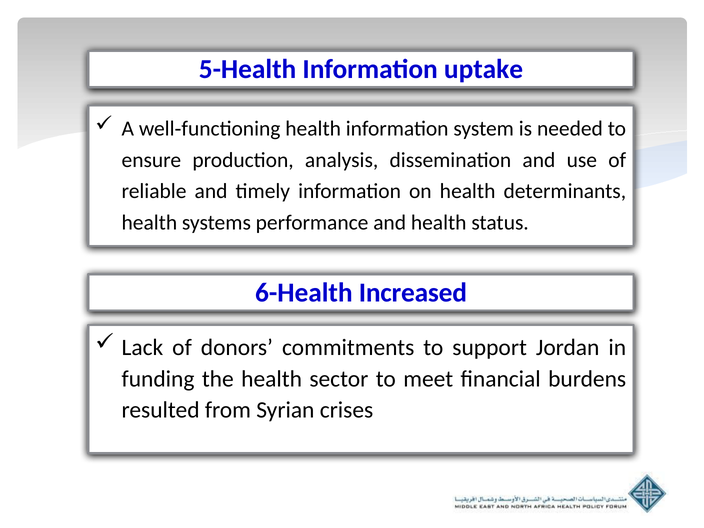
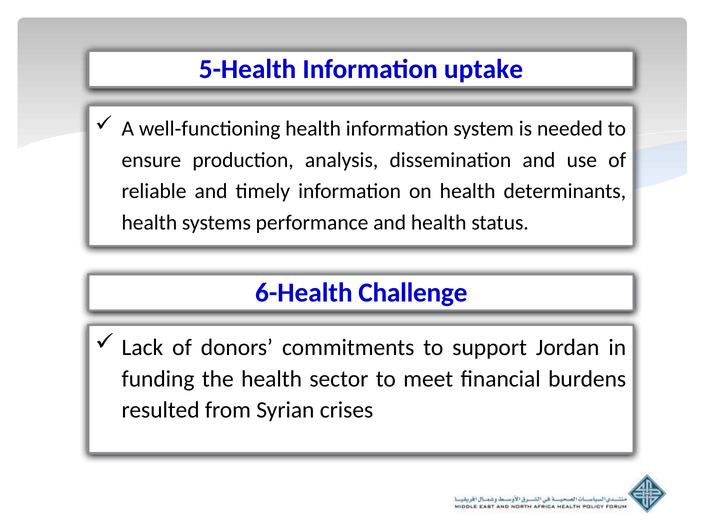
Increased: Increased -> Challenge
